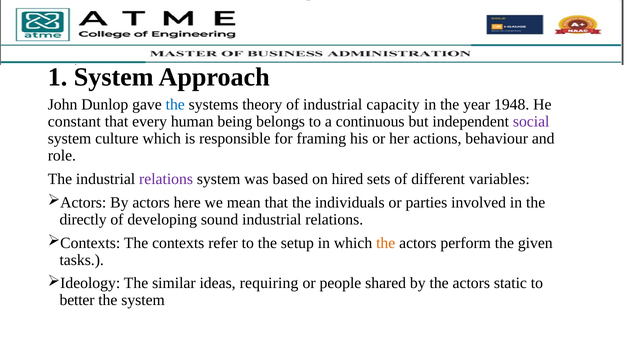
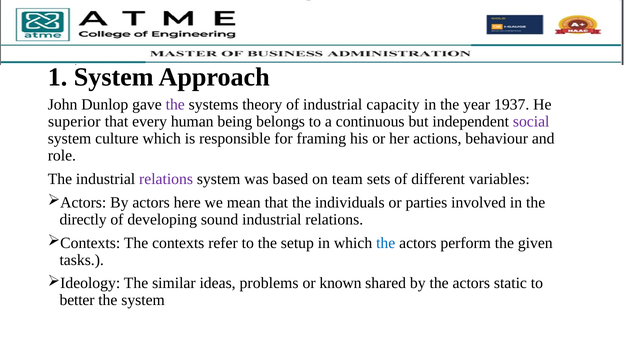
the at (175, 105) colour: blue -> purple
1948: 1948 -> 1937
constant: constant -> superior
hired: hired -> team
the at (386, 243) colour: orange -> blue
requiring: requiring -> problems
people: people -> known
